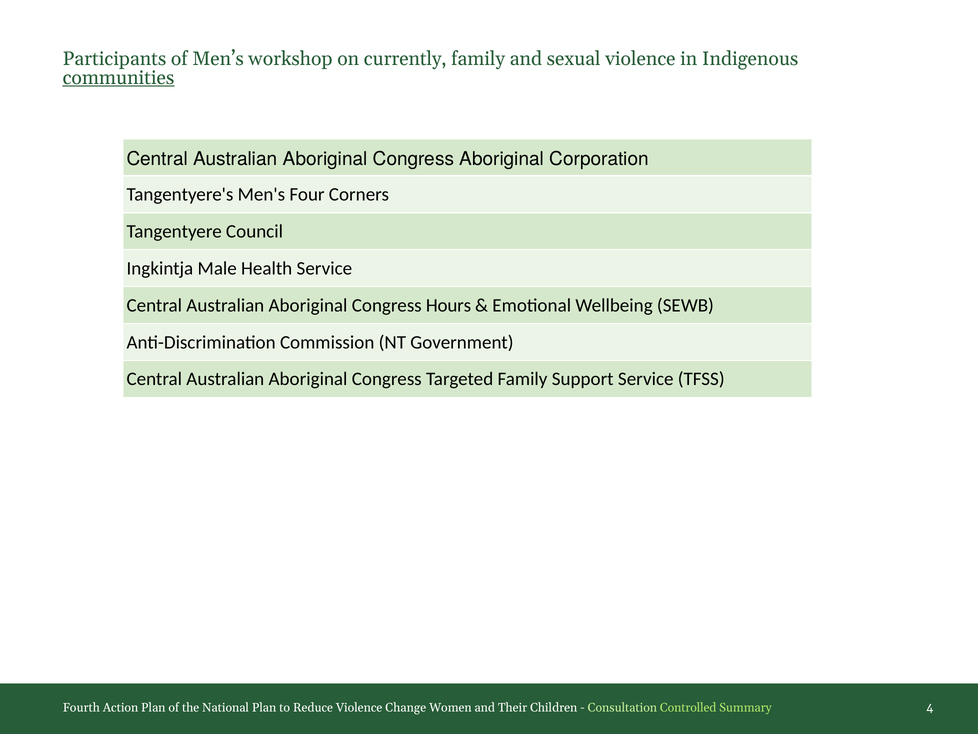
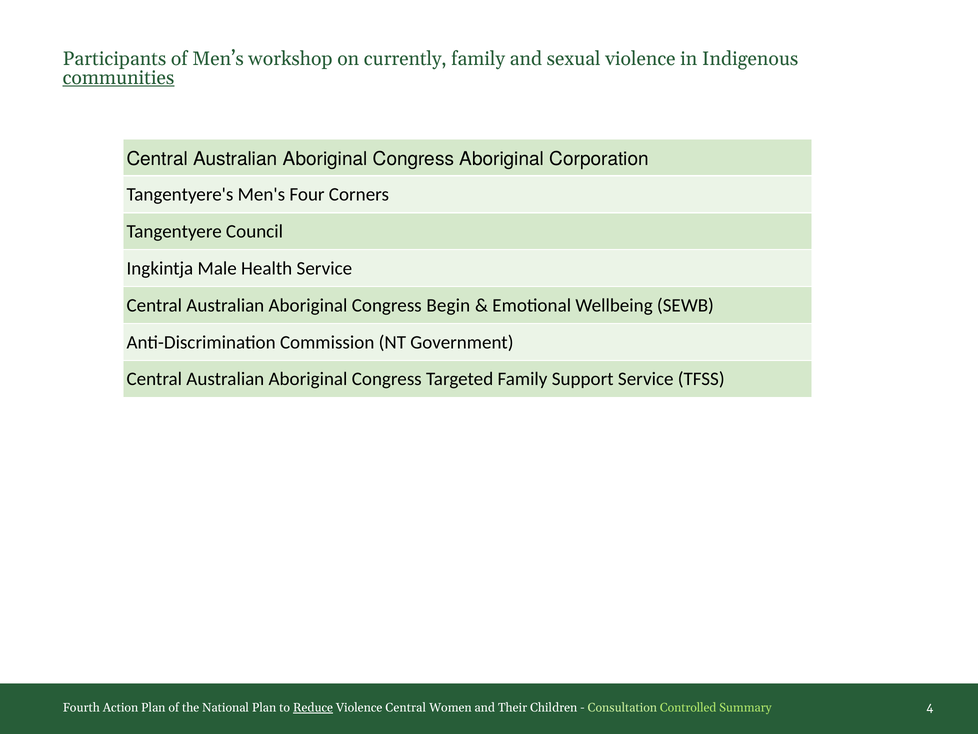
Hours: Hours -> Begin
Reduce underline: none -> present
Violence Change: Change -> Central
